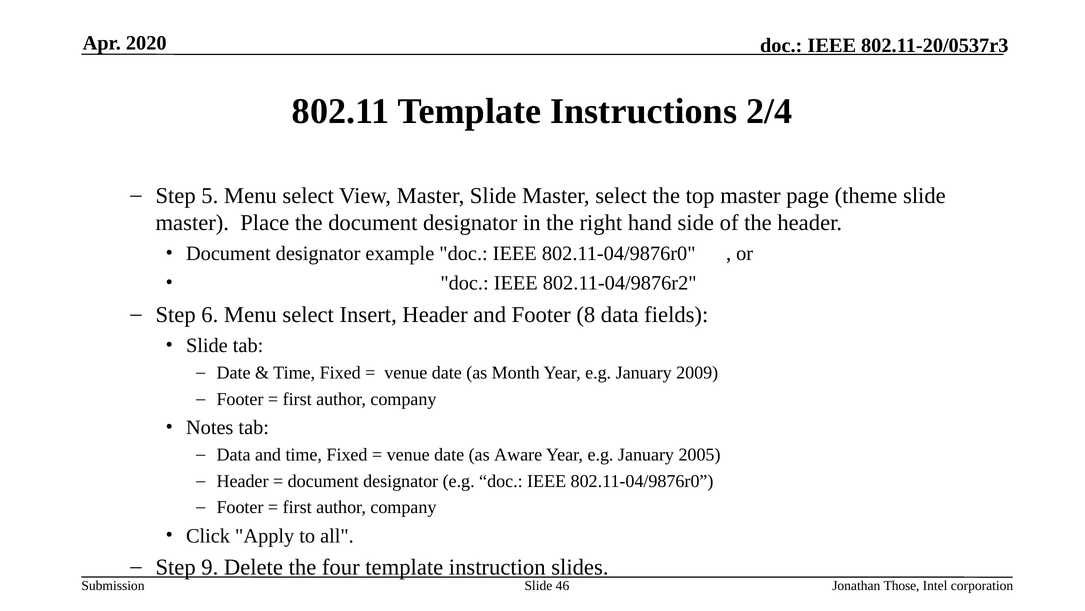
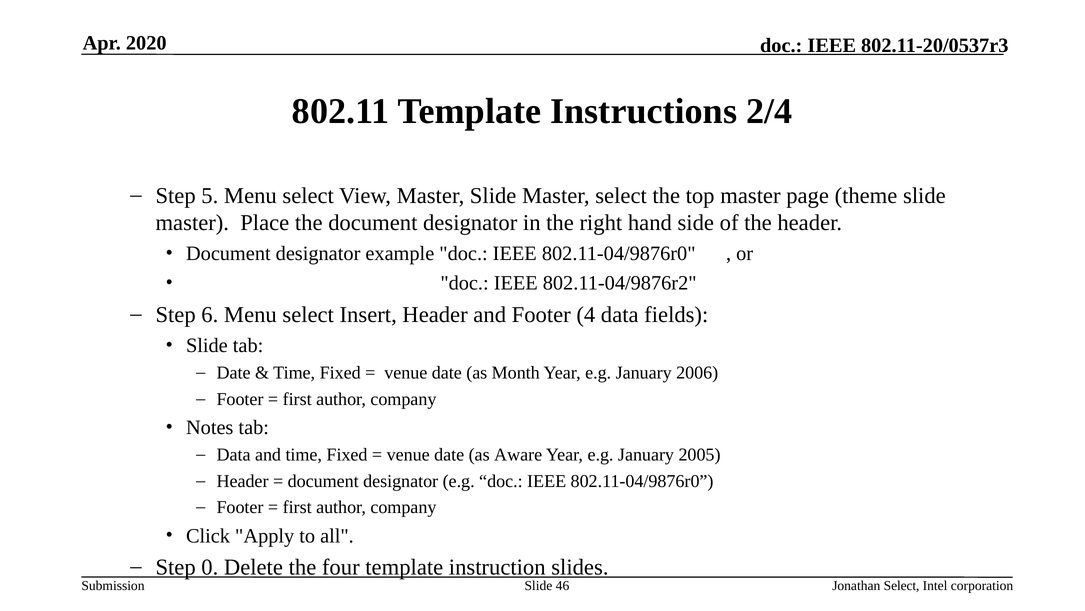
8: 8 -> 4
2009: 2009 -> 2006
9: 9 -> 0
Jonathan Those: Those -> Select
